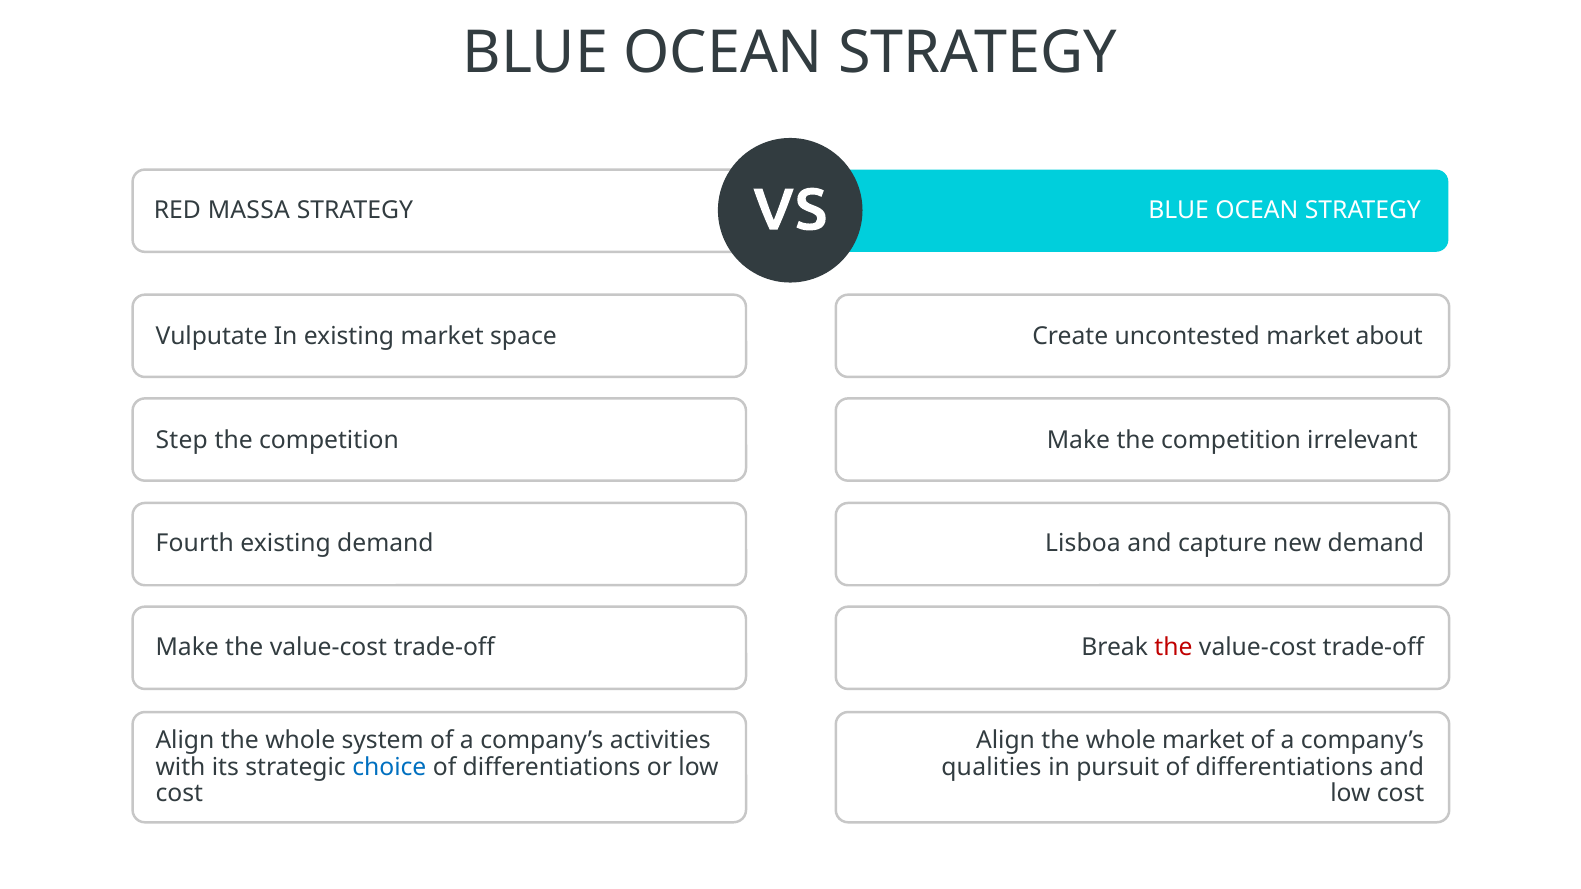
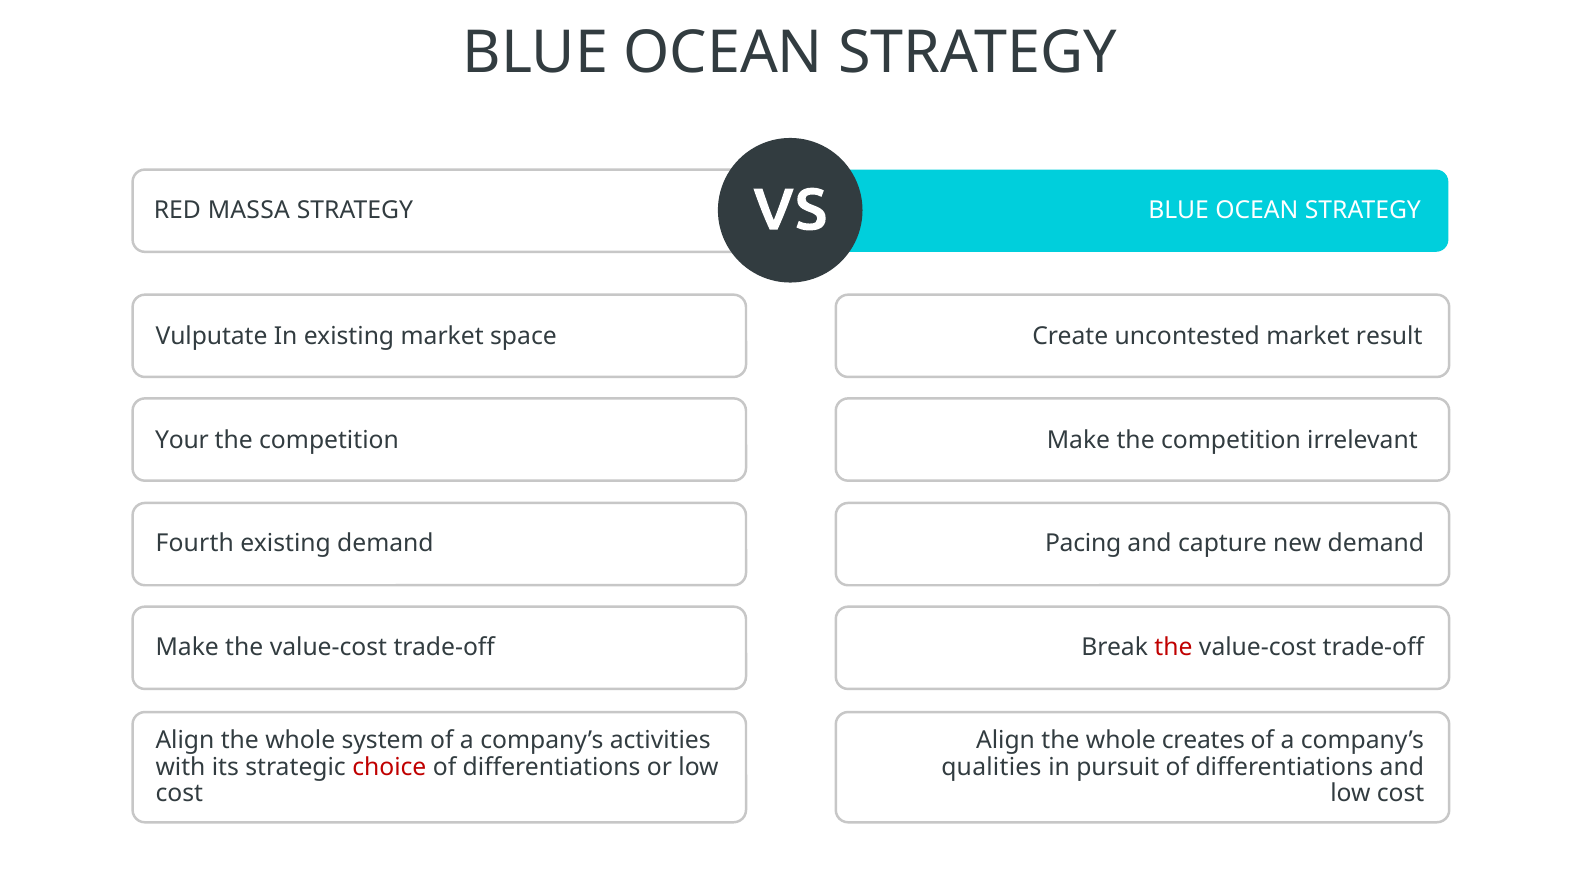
about: about -> result
Step: Step -> Your
Lisboa: Lisboa -> Pacing
whole market: market -> creates
choice colour: blue -> red
